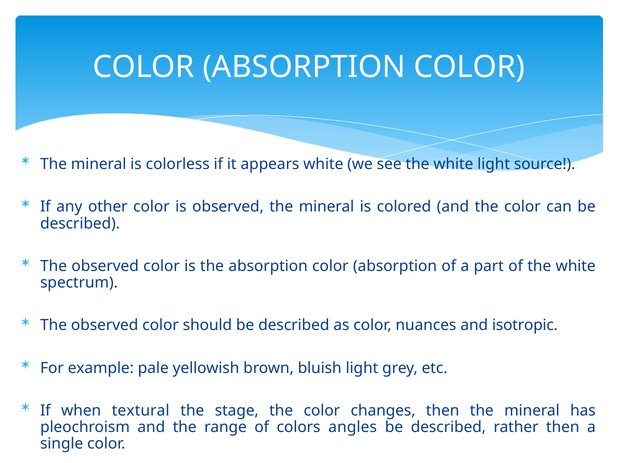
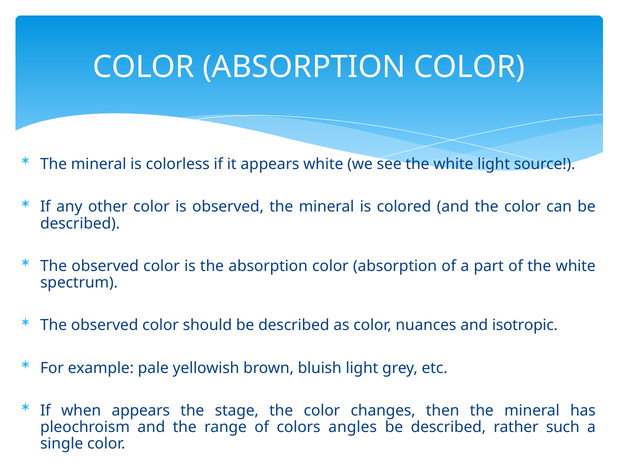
when textural: textural -> appears
rather then: then -> such
